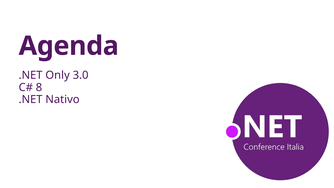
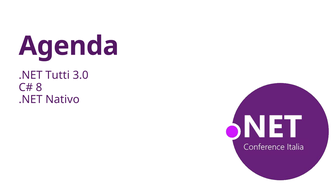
Only: Only -> Tutti
